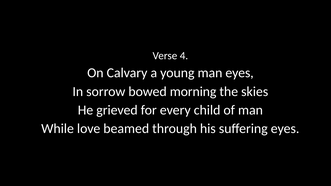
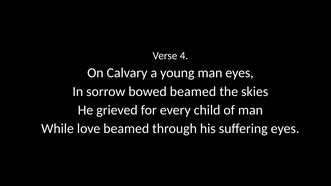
bowed morning: morning -> beamed
